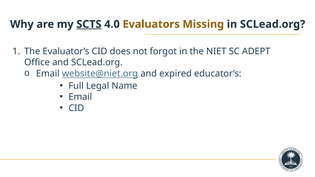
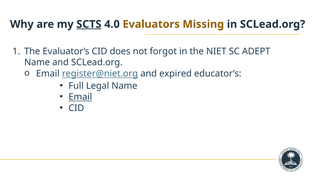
Office at (37, 63): Office -> Name
website@niet.org: website@niet.org -> register@niet.org
Email at (80, 97) underline: none -> present
